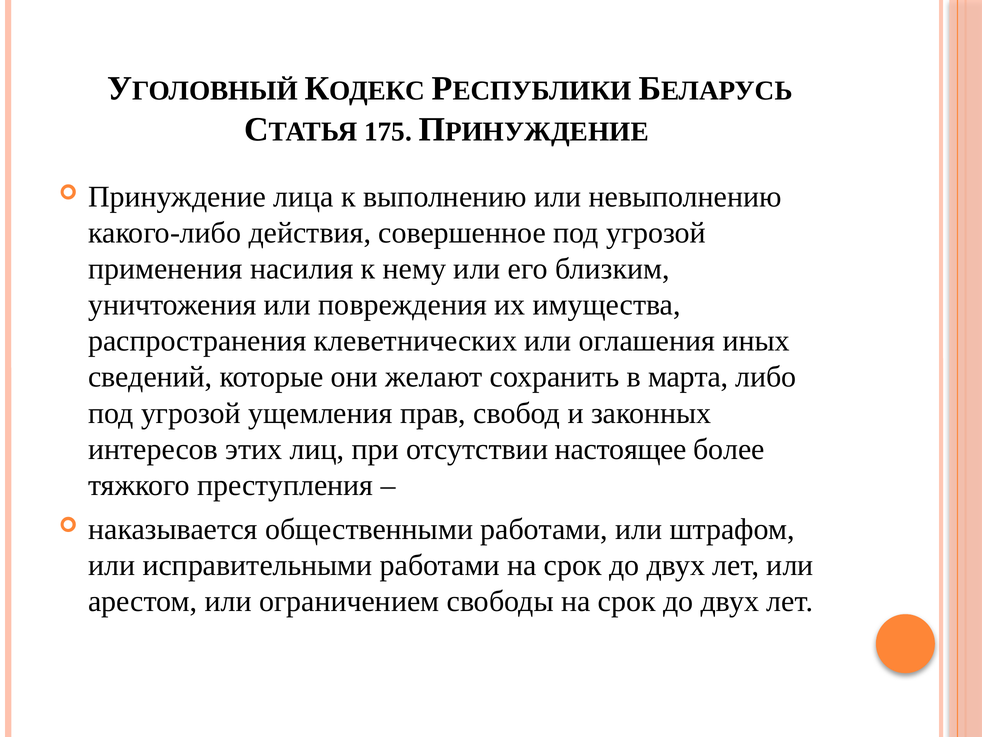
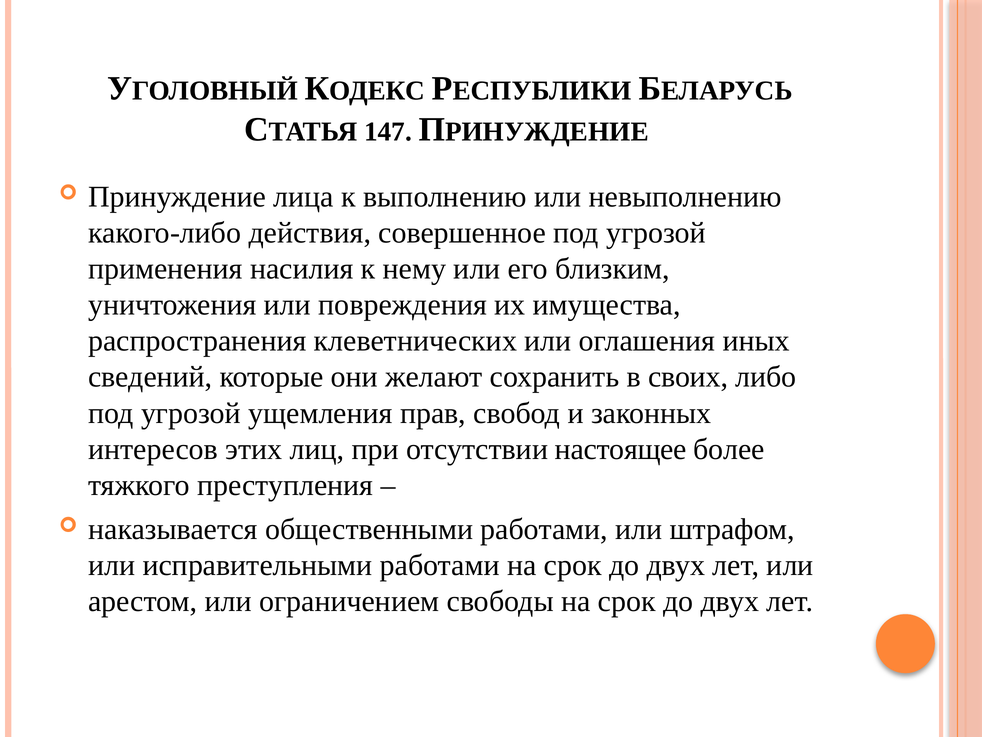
175: 175 -> 147
марта: марта -> своих
